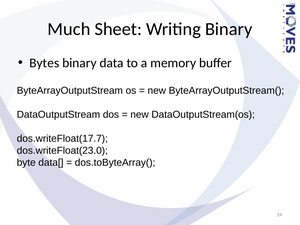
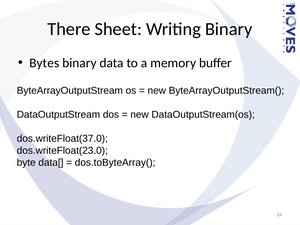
Much: Much -> There
dos.writeFloat(17.7: dos.writeFloat(17.7 -> dos.writeFloat(37.0
